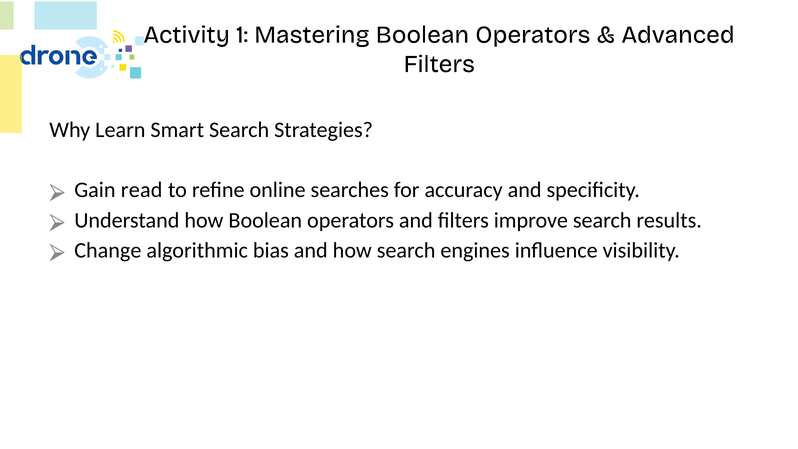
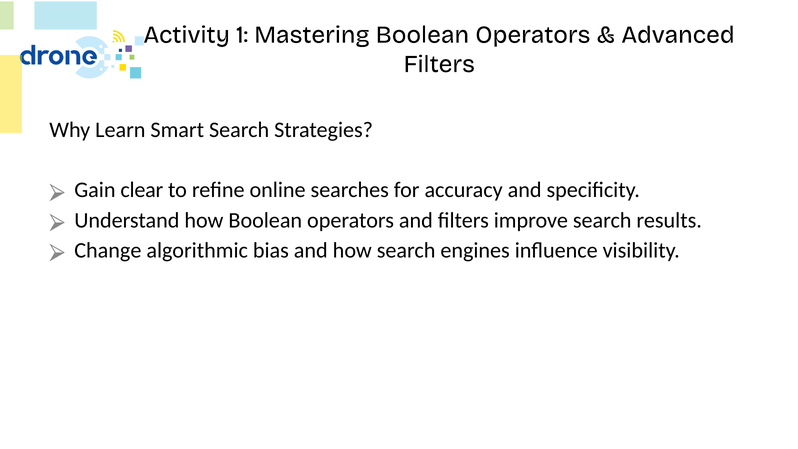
read: read -> clear
